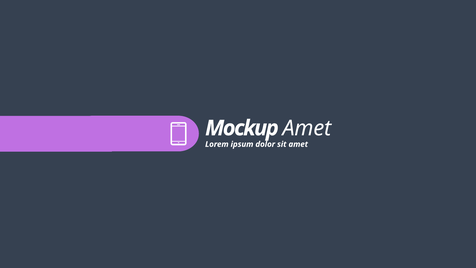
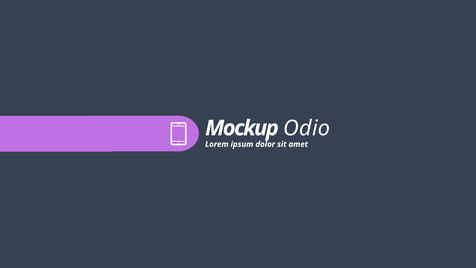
Amet at (307, 128): Amet -> Odio
